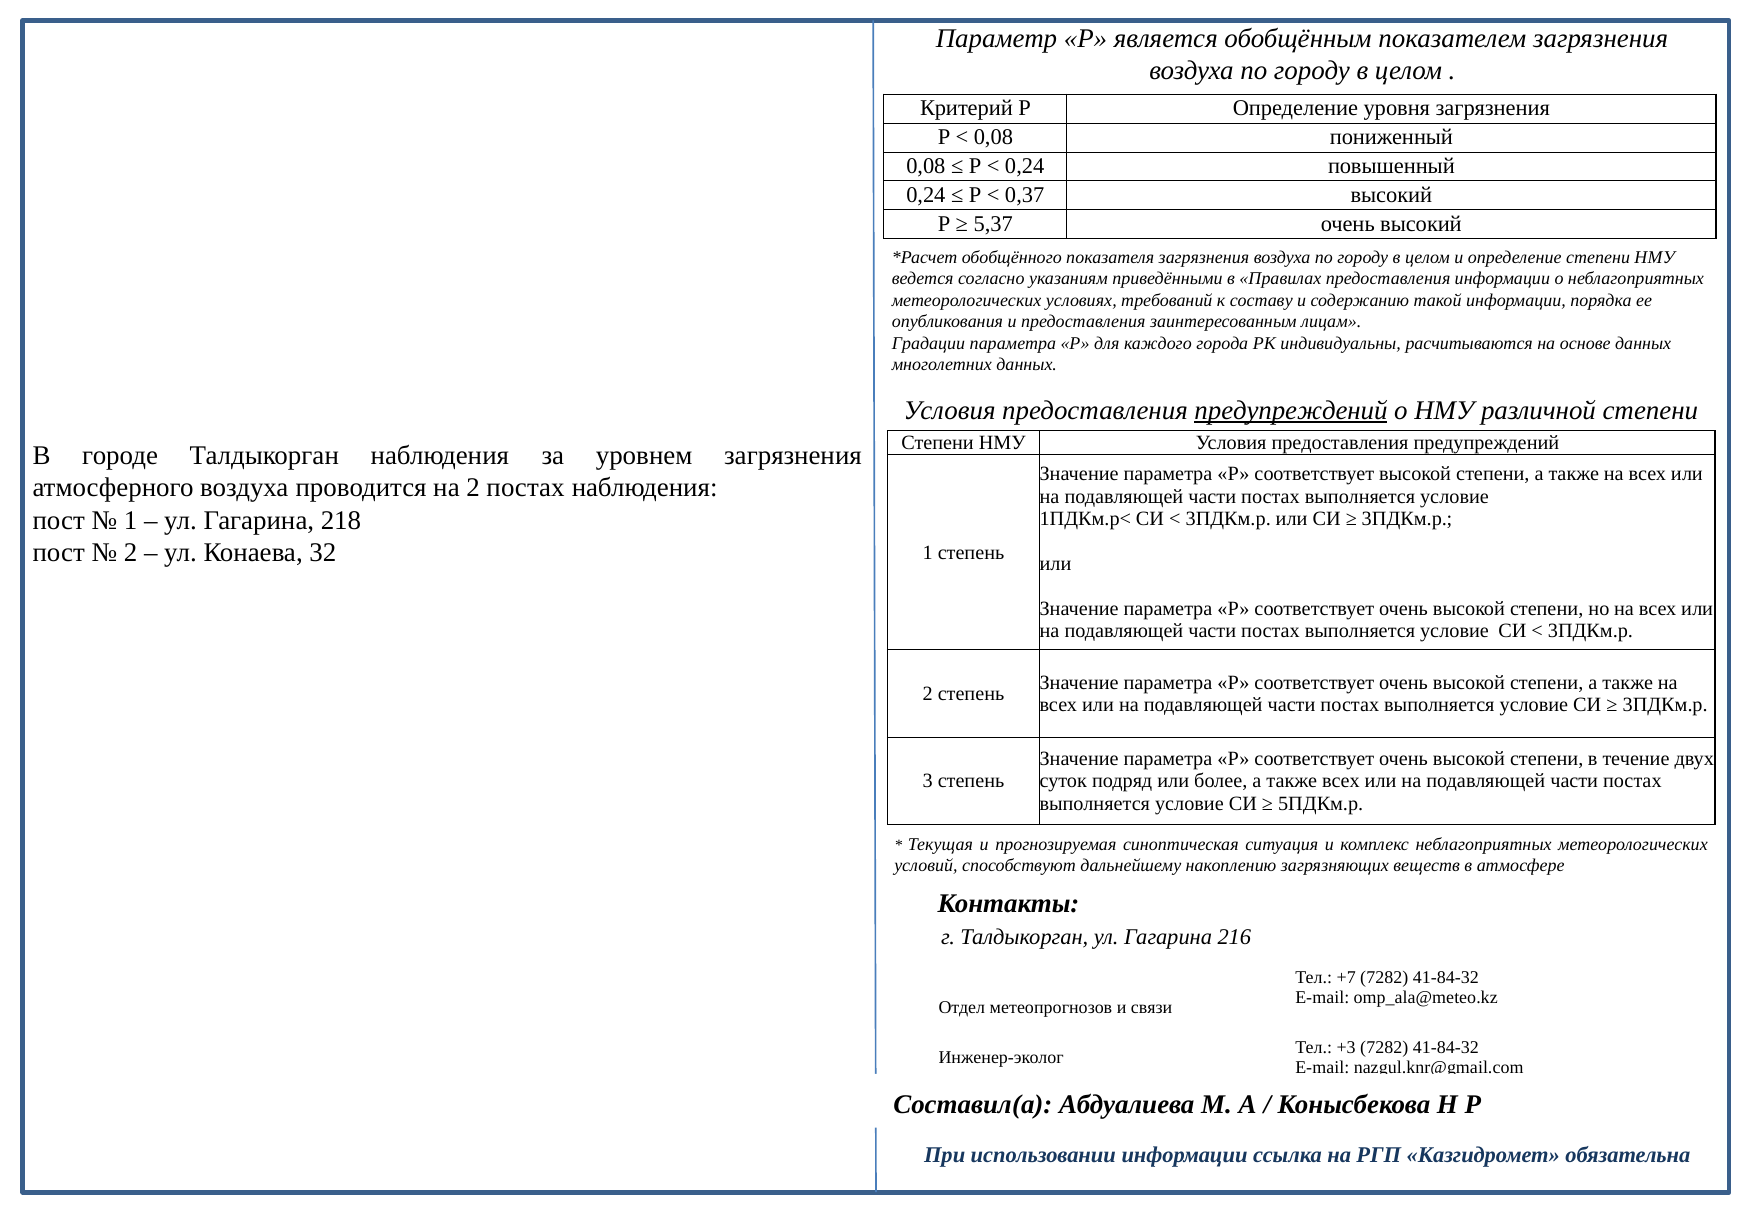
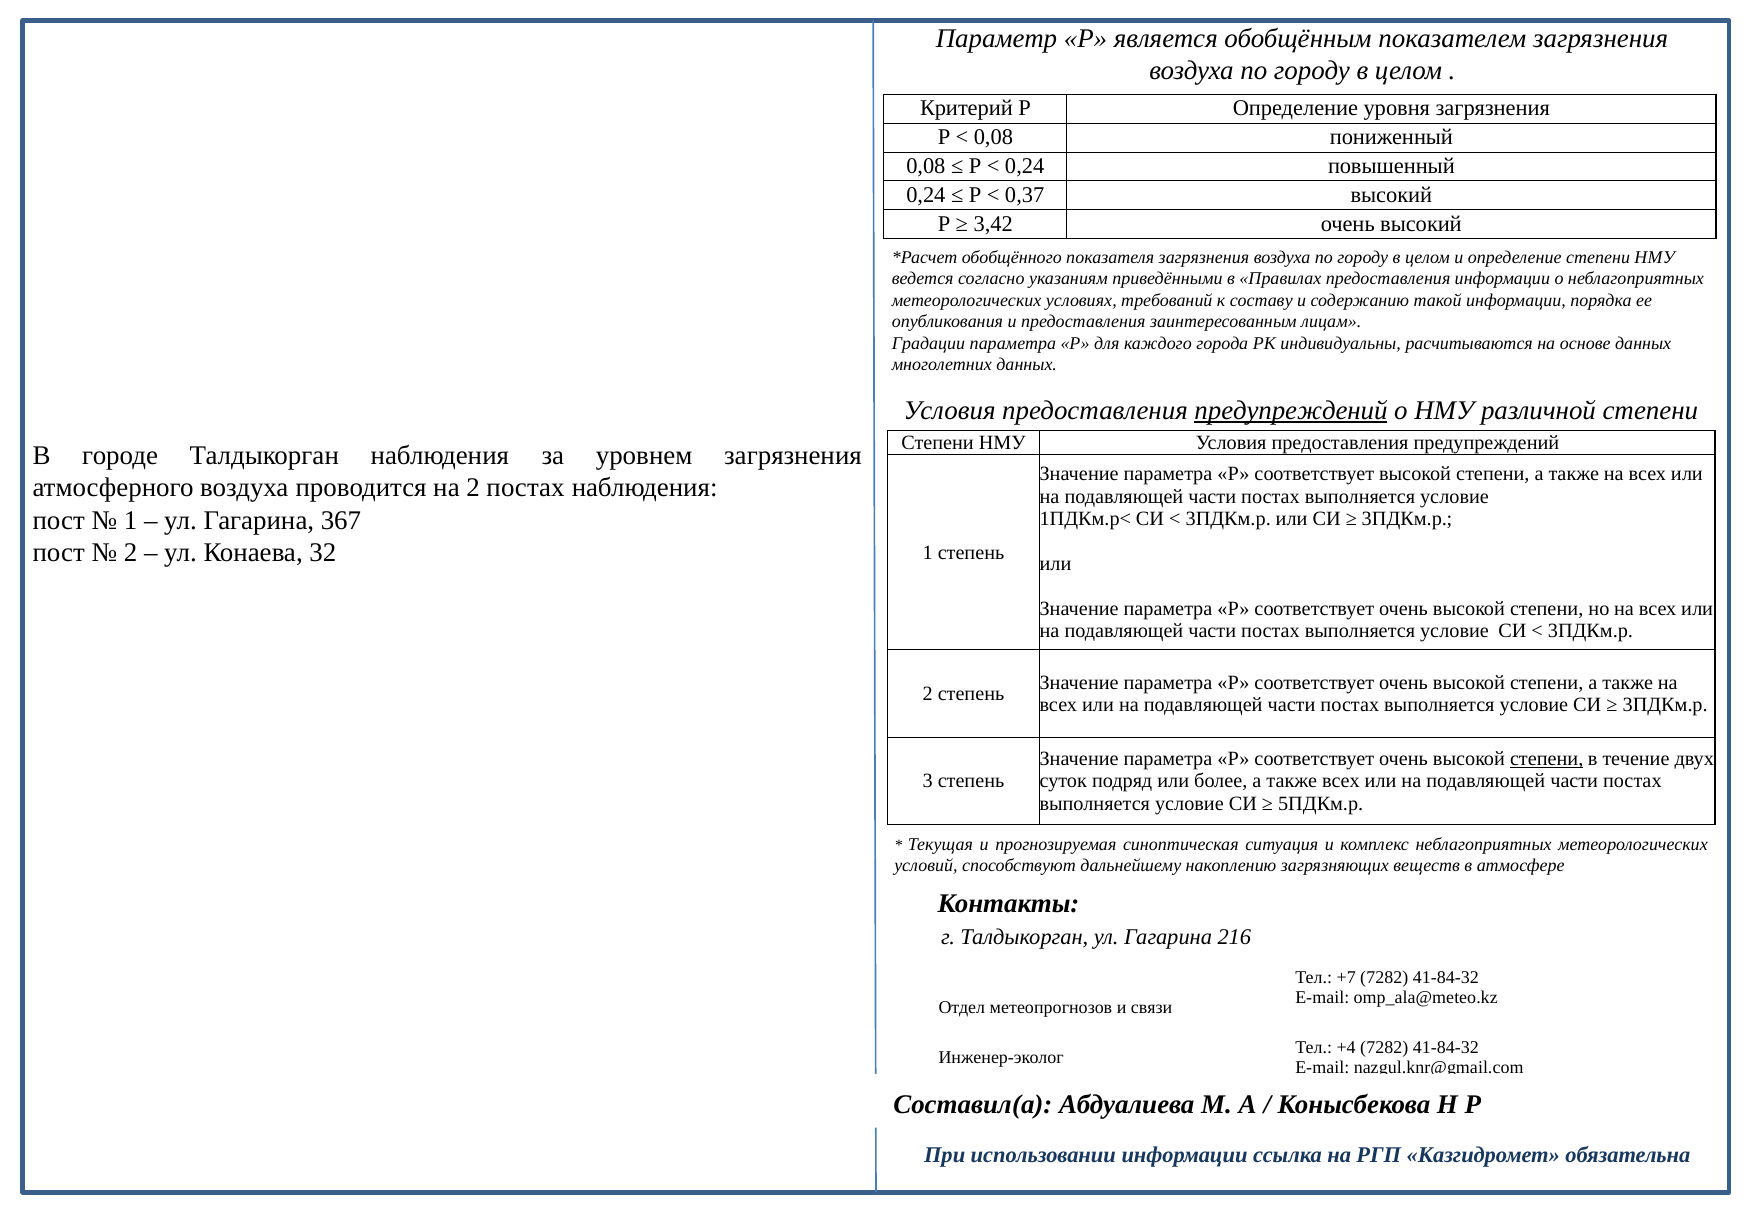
5,37: 5,37 -> 3,42
218: 218 -> 367
степени at (1547, 759) underline: none -> present
+3: +3 -> +4
